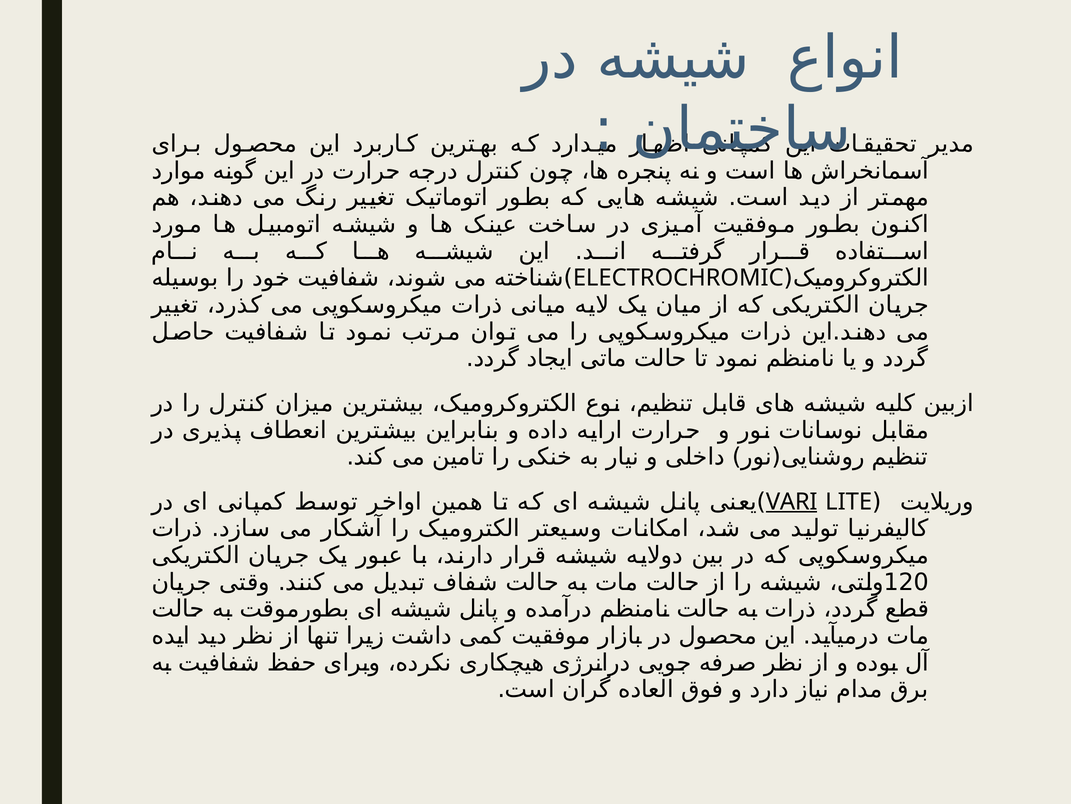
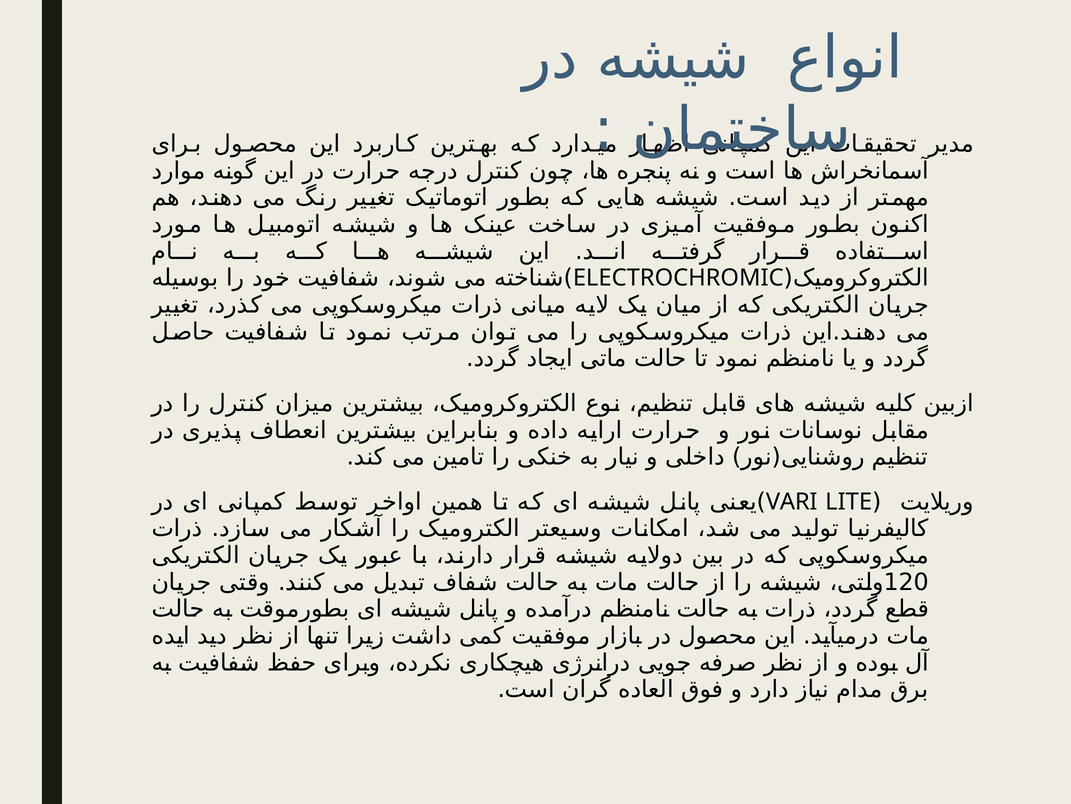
VARI underline: present -> none
